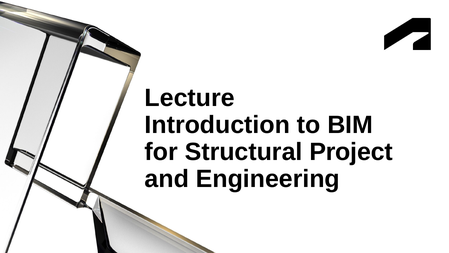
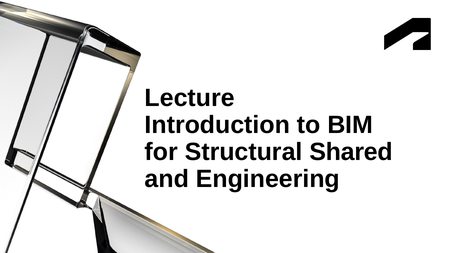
Project: Project -> Shared
